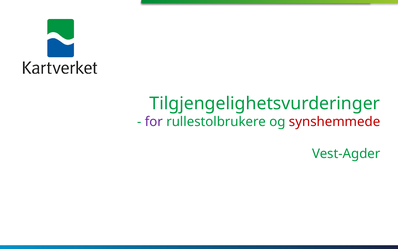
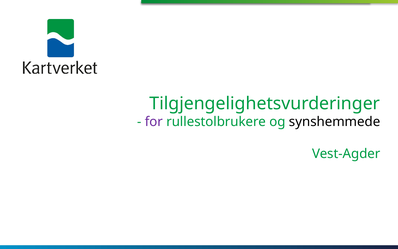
synshemmede colour: red -> black
